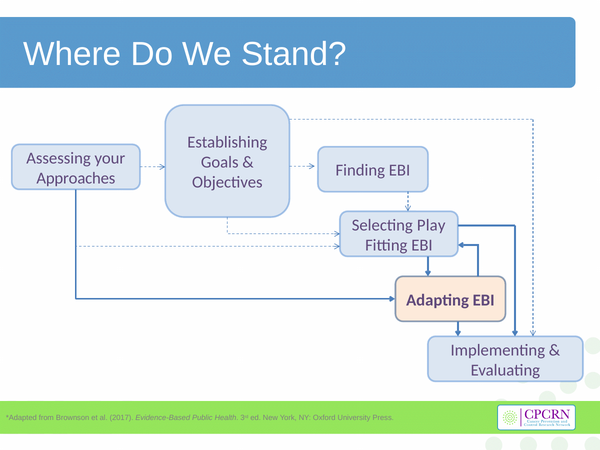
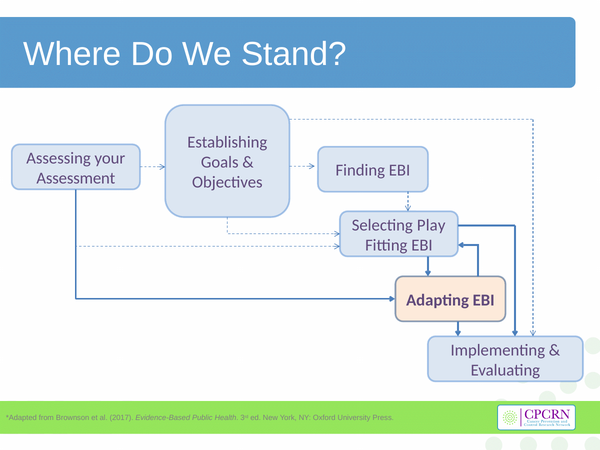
Approaches: Approaches -> Assessment
